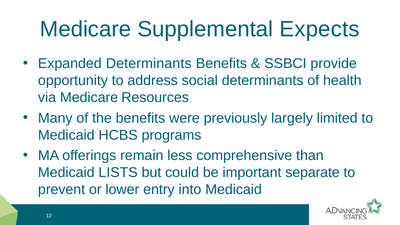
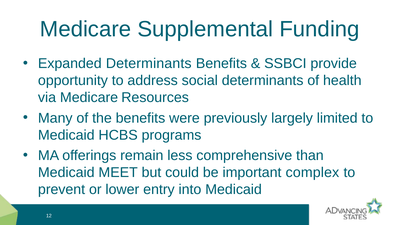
Expects: Expects -> Funding
LISTS: LISTS -> MEET
separate: separate -> complex
